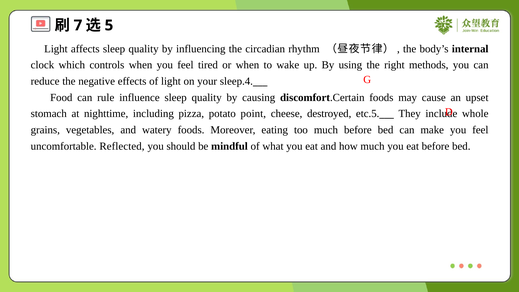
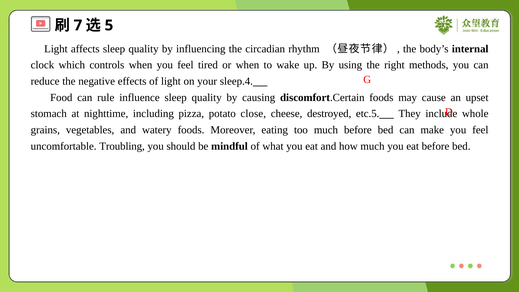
point: point -> close
Reflected: Reflected -> Troubling
